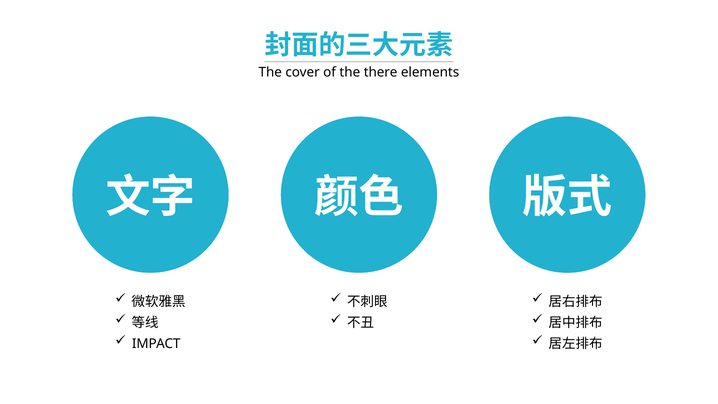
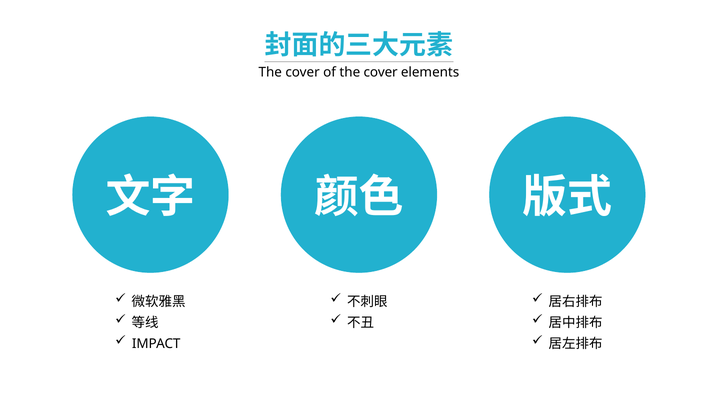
of the there: there -> cover
